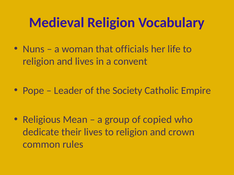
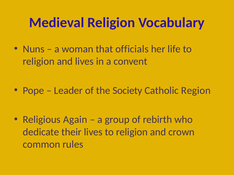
Empire: Empire -> Region
Mean: Mean -> Again
copied: copied -> rebirth
